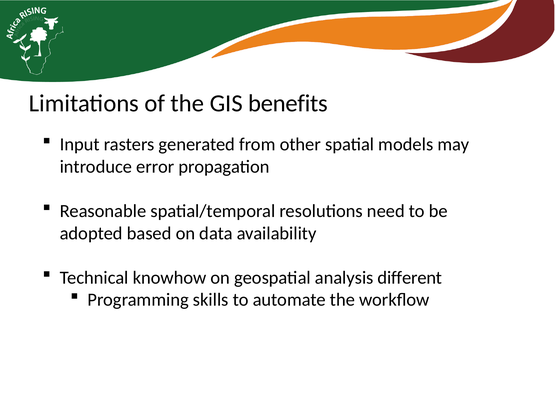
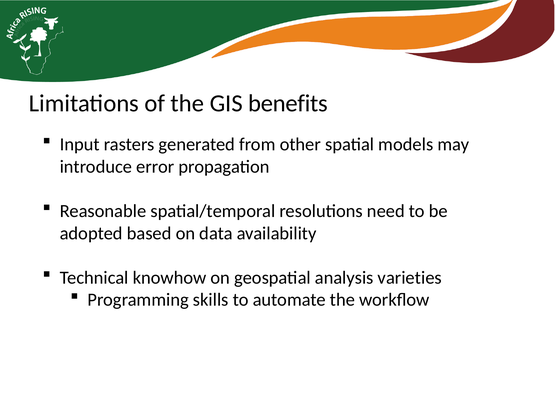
different: different -> varieties
